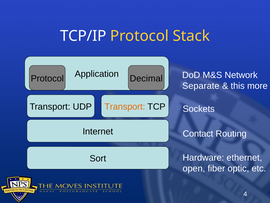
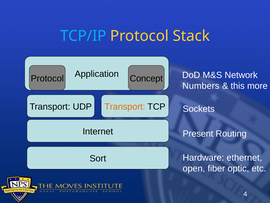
TCP/IP colour: white -> light blue
Decimal: Decimal -> Concept
Separate: Separate -> Numbers
Contact: Contact -> Present
